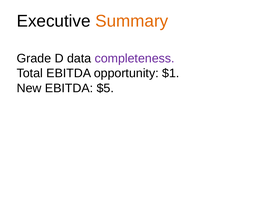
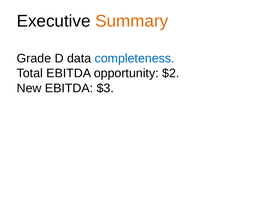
completeness colour: purple -> blue
$1: $1 -> $2
$5: $5 -> $3
